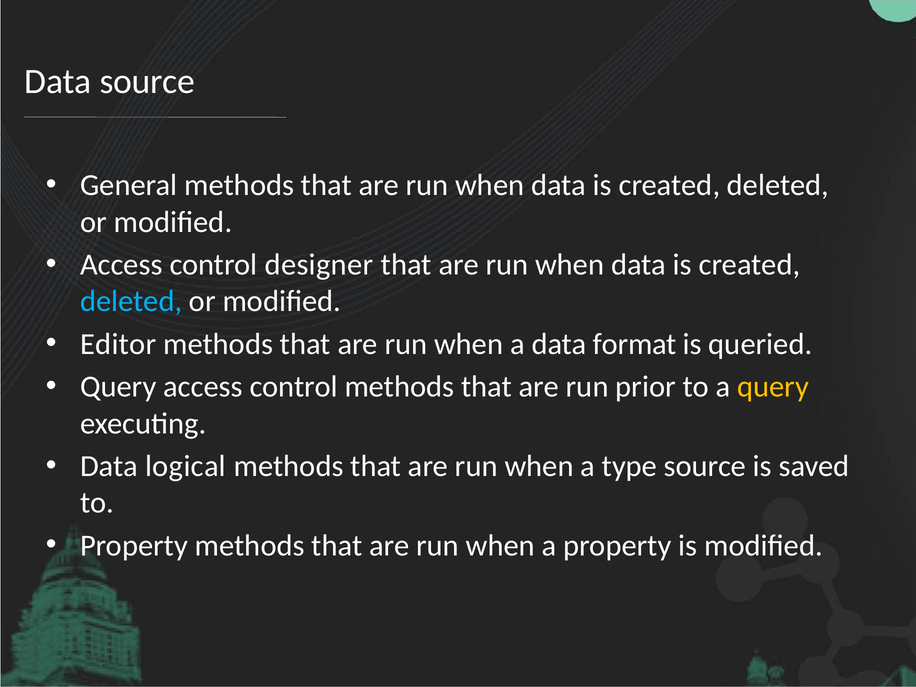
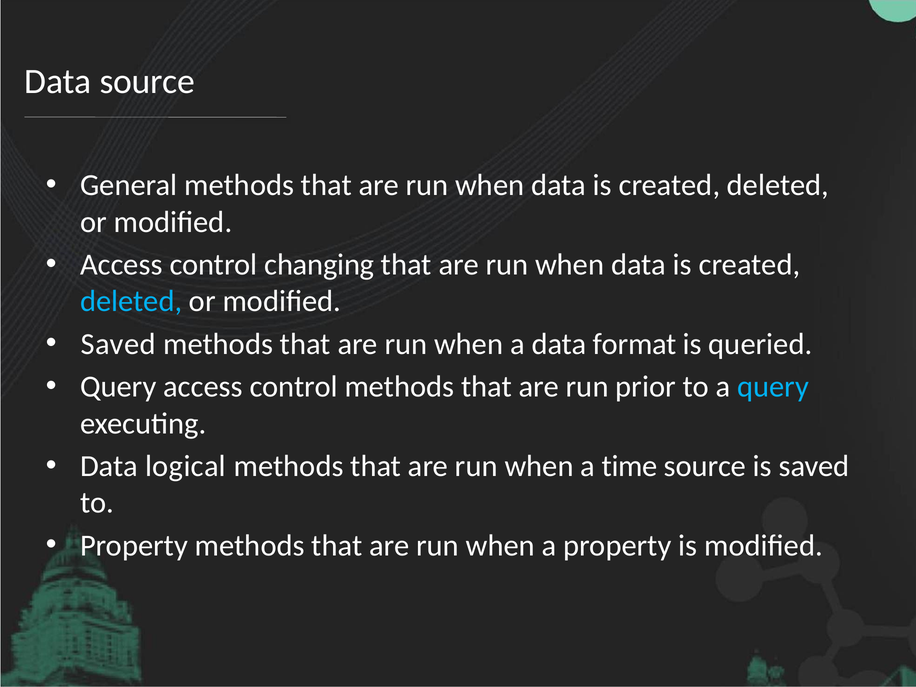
designer: designer -> changing
Editor at (118, 344): Editor -> Saved
query at (773, 387) colour: yellow -> light blue
type: type -> time
